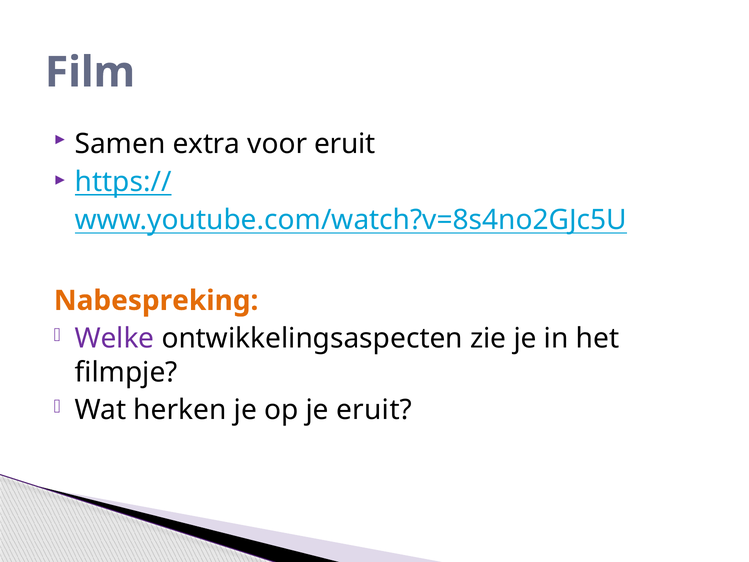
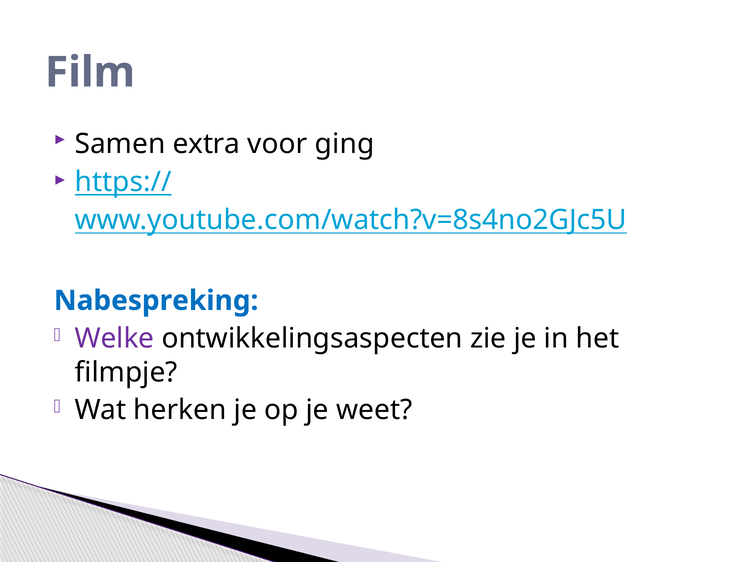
voor eruit: eruit -> ging
Nabespreking colour: orange -> blue
je eruit: eruit -> weet
